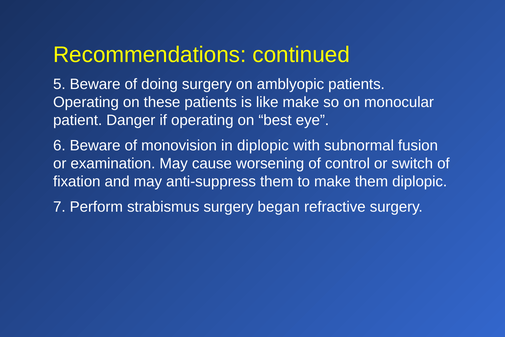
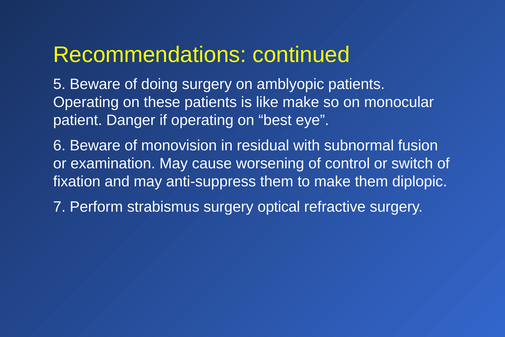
in diplopic: diplopic -> residual
began: began -> optical
